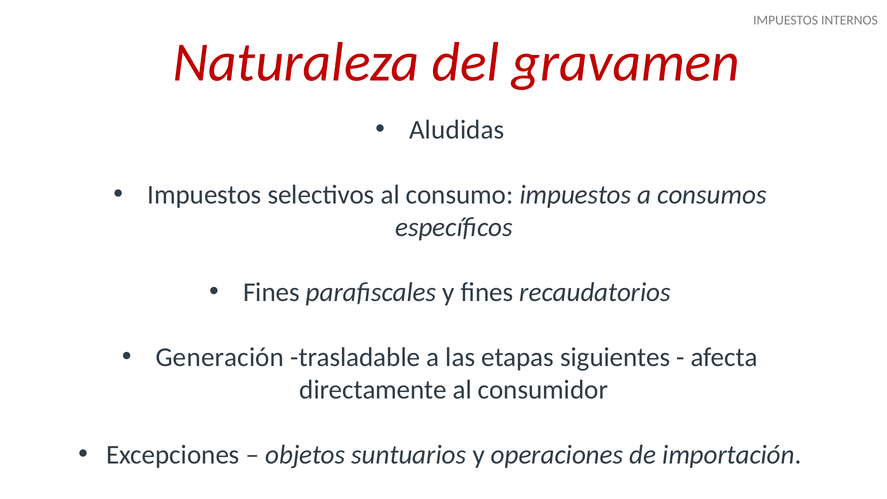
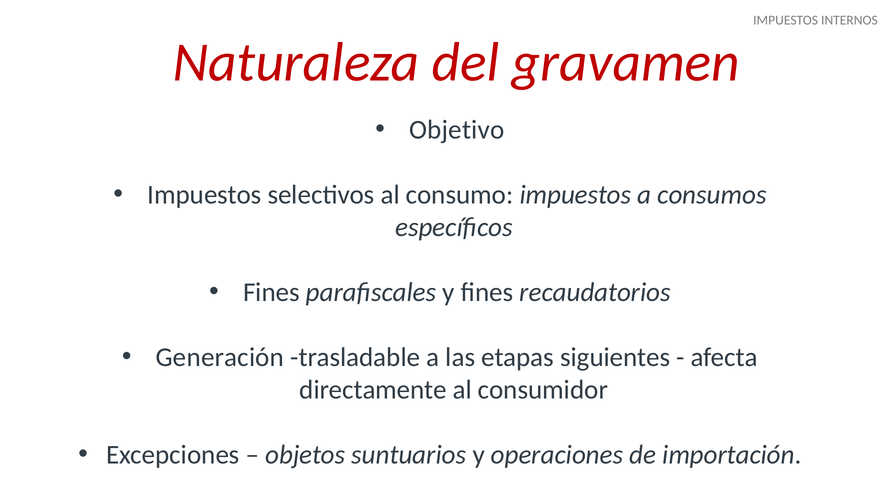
Aludidas: Aludidas -> Objetivo
